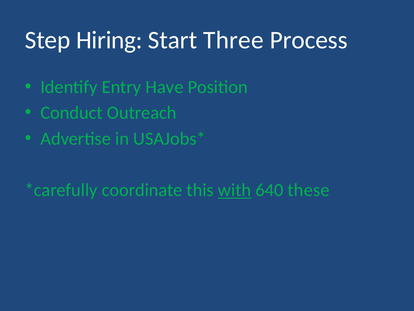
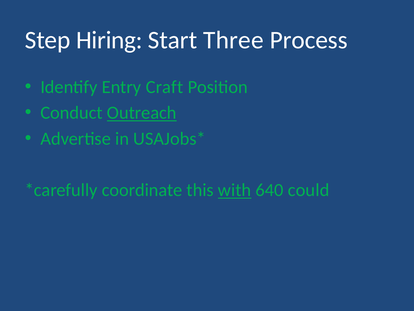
Have: Have -> Craft
Outreach underline: none -> present
these: these -> could
